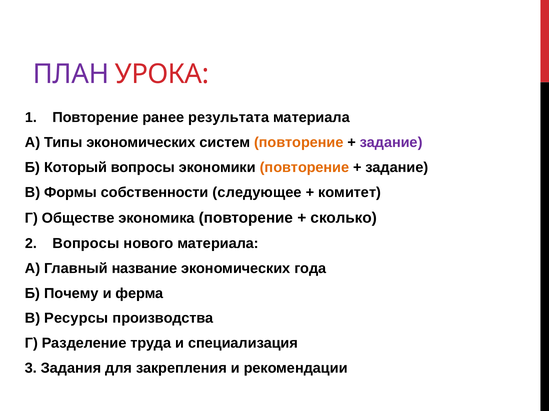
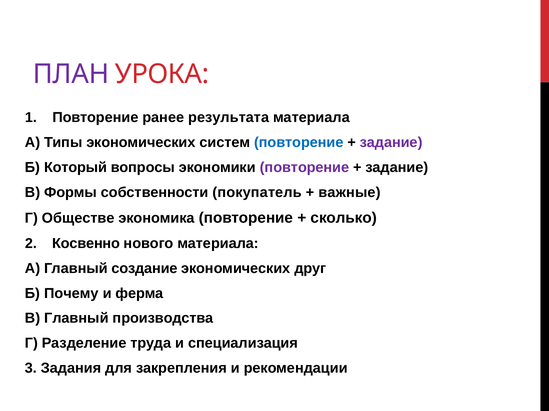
повторение at (299, 143) colour: orange -> blue
повторение at (305, 168) colour: orange -> purple
следующее: следующее -> покупатель
комитет: комитет -> важные
Вопросы at (86, 244): Вопросы -> Косвенно
название: название -> создание
года: года -> друг
В Ресурсы: Ресурсы -> Главный
